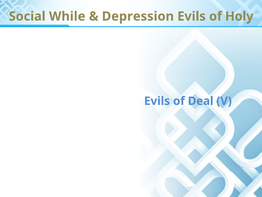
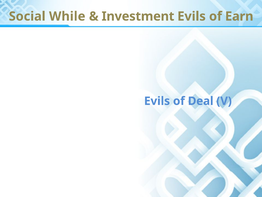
Depression: Depression -> Investment
Holy: Holy -> Earn
